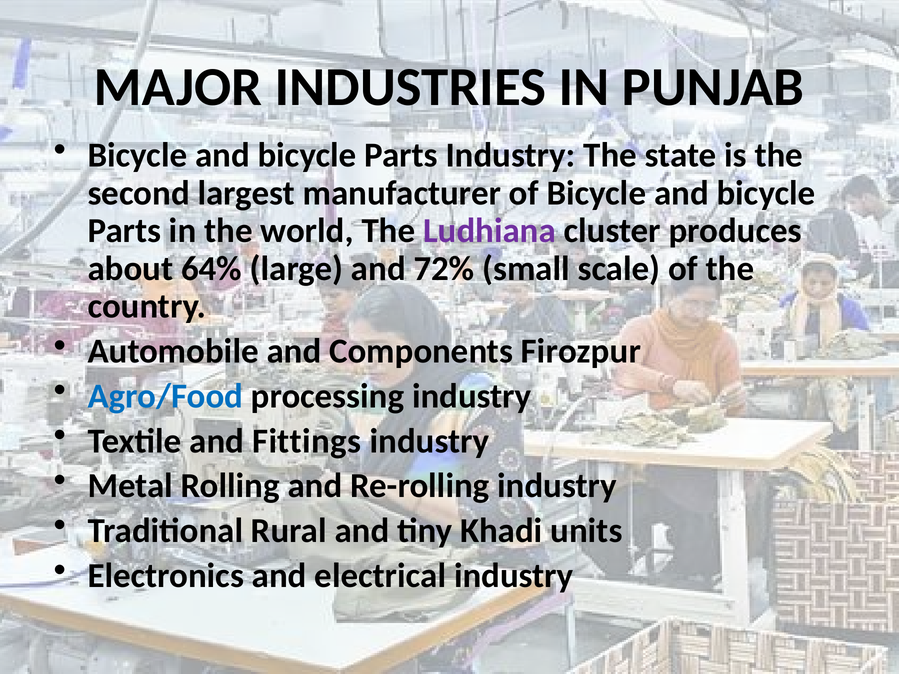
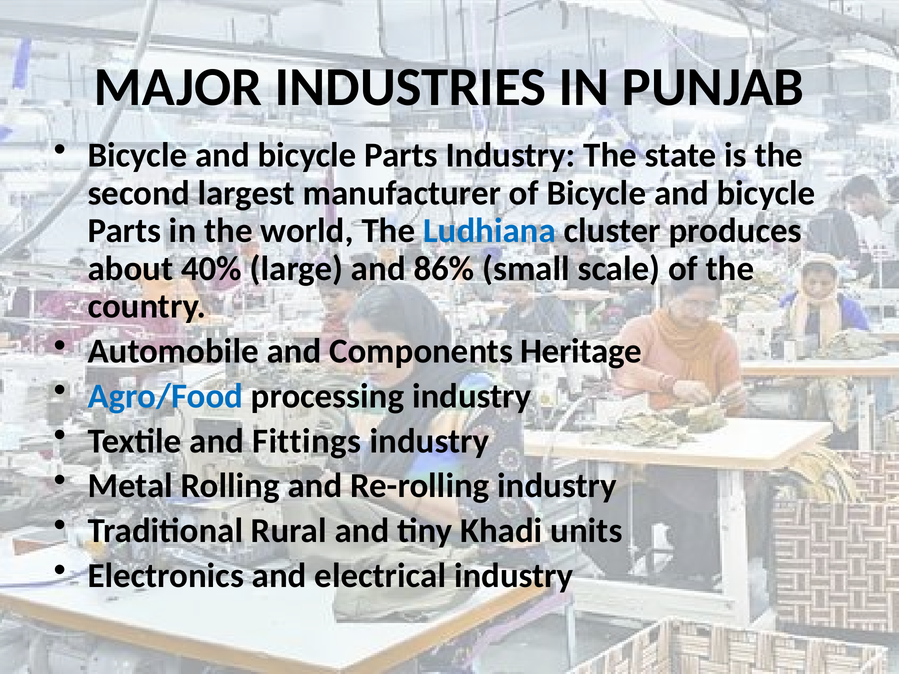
Ludhiana colour: purple -> blue
64%: 64% -> 40%
72%: 72% -> 86%
Firozpur: Firozpur -> Heritage
